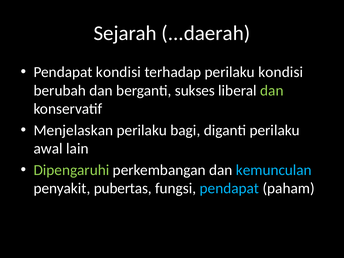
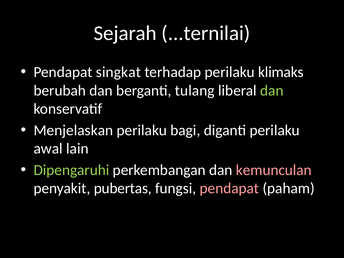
...daerah: ...daerah -> ...ternilai
Pendapat kondisi: kondisi -> singkat
perilaku kondisi: kondisi -> klimaks
sukses: sukses -> tulang
kemunculan colour: light blue -> pink
pendapat at (229, 188) colour: light blue -> pink
